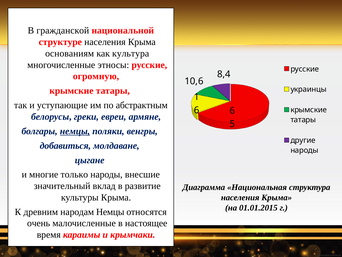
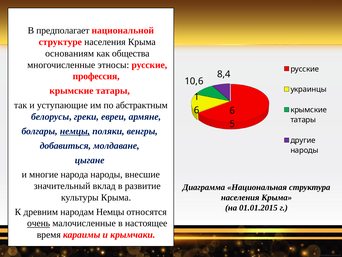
гражданской: гражданской -> предполагает
культура: культура -> общества
огромную: огромную -> профессия
только: только -> народа
очень underline: none -> present
